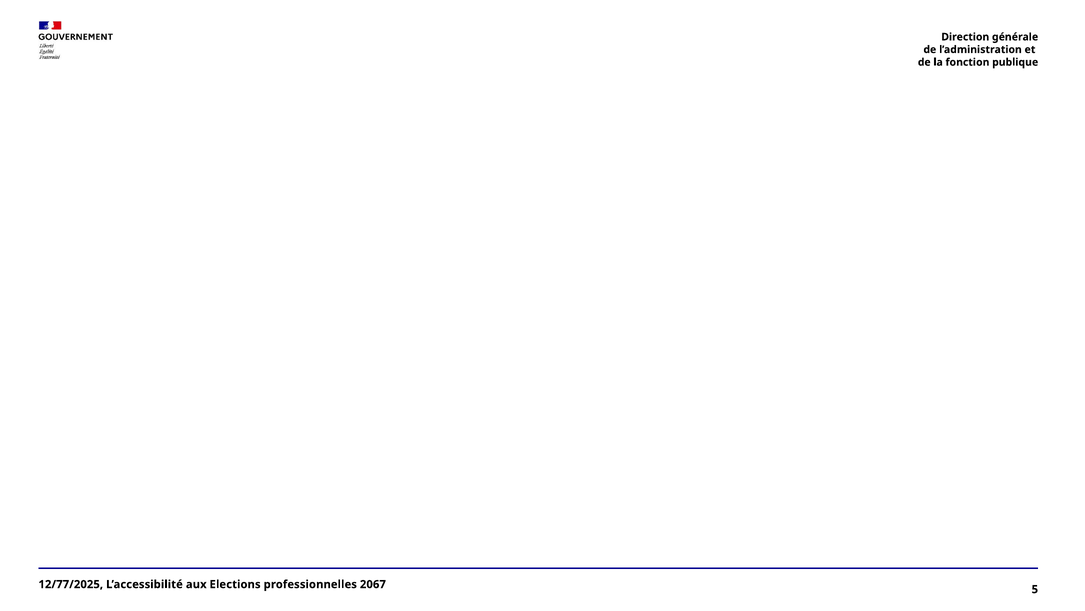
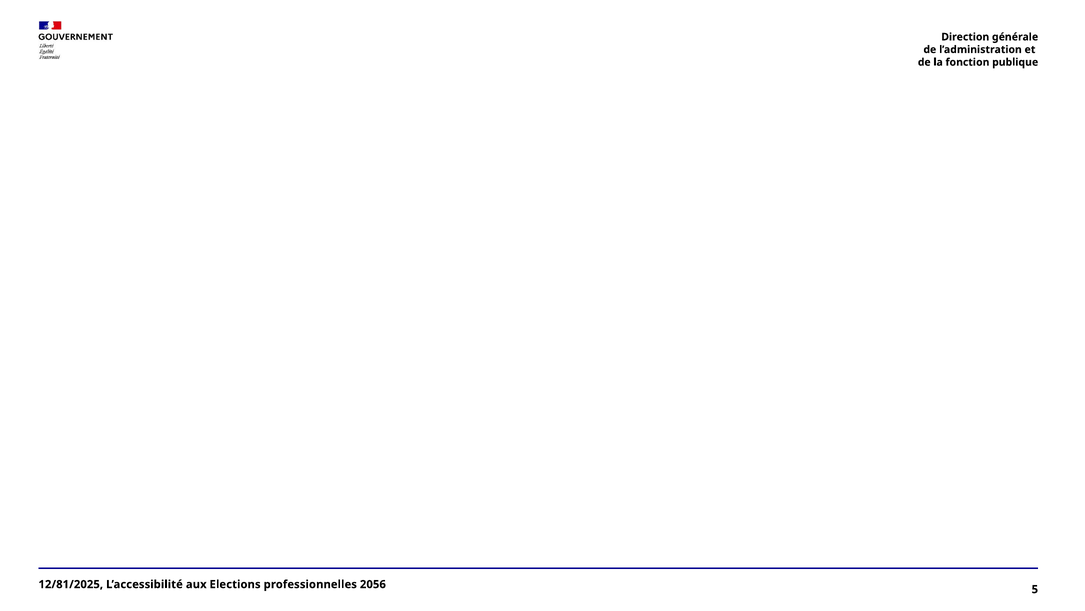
12/77/2025: 12/77/2025 -> 12/81/2025
2067: 2067 -> 2056
